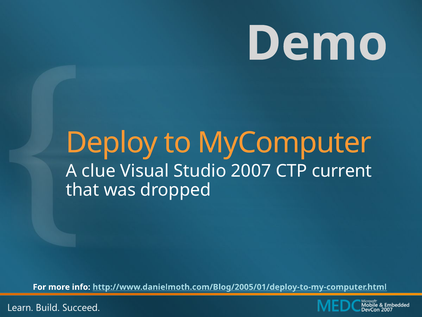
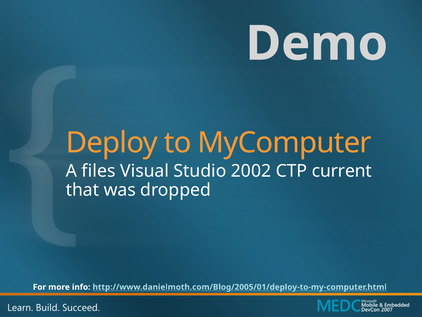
clue: clue -> files
2007: 2007 -> 2002
